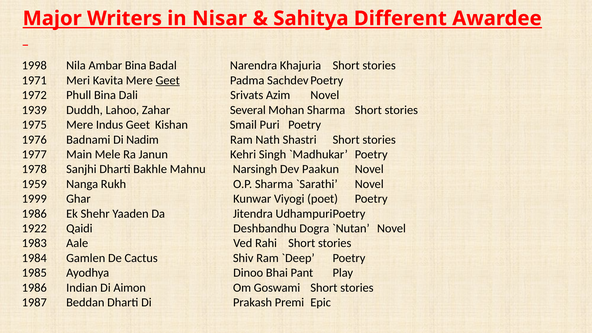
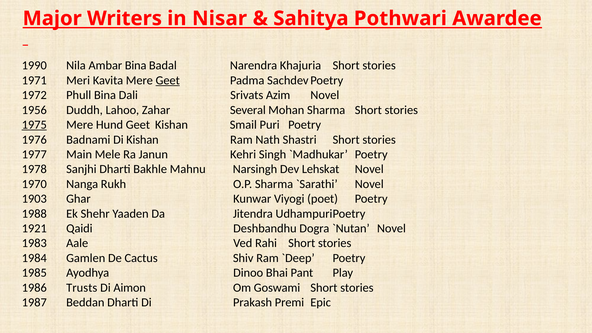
Different: Different -> Pothwari
1998: 1998 -> 1990
1939: 1939 -> 1956
1975 underline: none -> present
Indus: Indus -> Hund
Di Nadim: Nadim -> Kishan
Paakun: Paakun -> Lehskat
1959: 1959 -> 1970
1999: 1999 -> 1903
1986 at (34, 214): 1986 -> 1988
1922: 1922 -> 1921
Indian: Indian -> Trusts
